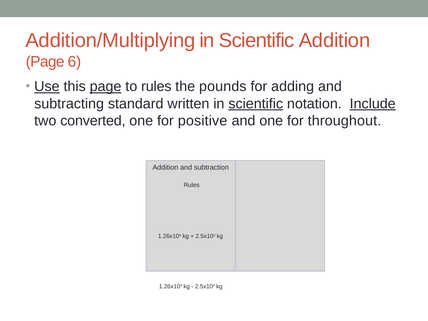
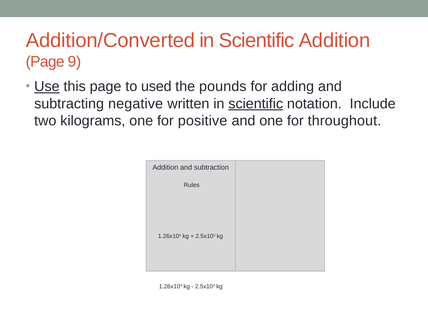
Addition/Multiplying: Addition/Multiplying -> Addition/Converted
6: 6 -> 9
page at (106, 87) underline: present -> none
to rules: rules -> used
standard: standard -> negative
Include underline: present -> none
converted: converted -> kilograms
